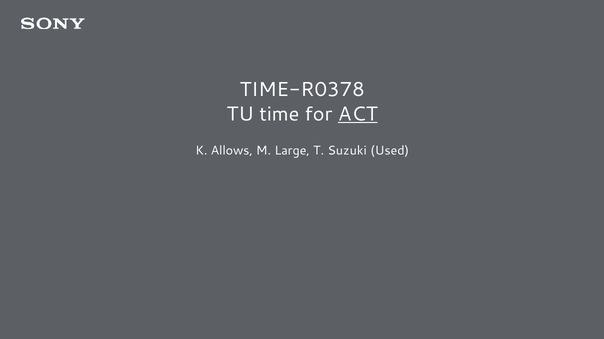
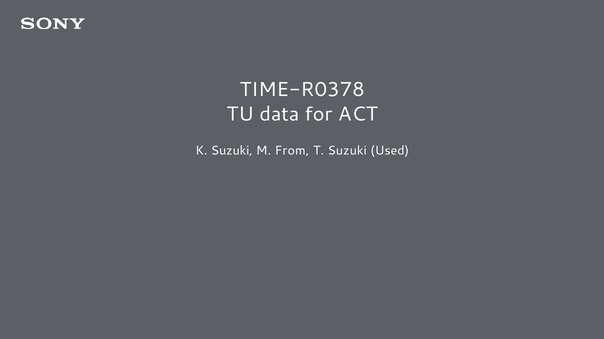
time: time -> data
ACT underline: present -> none
K Allows: Allows -> Suzuki
Large: Large -> From
